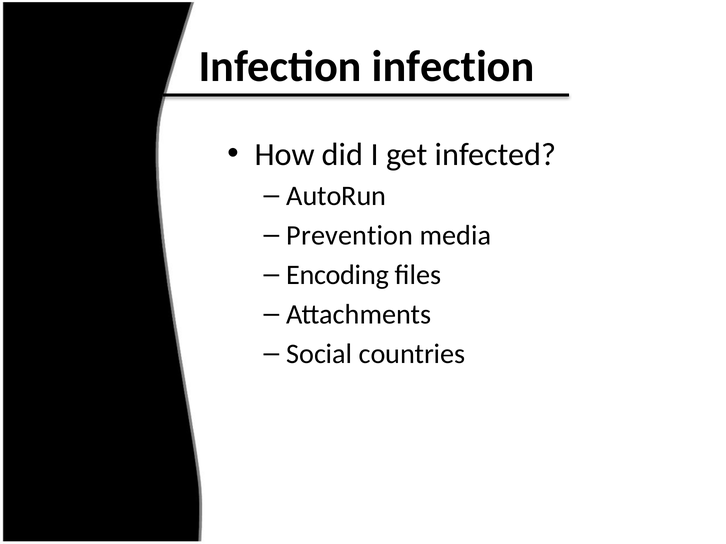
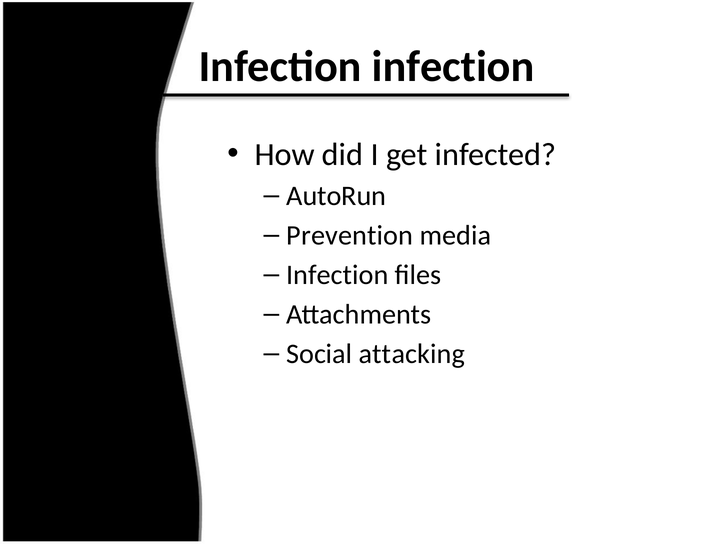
Encoding at (338, 275): Encoding -> Infection
countries: countries -> attacking
